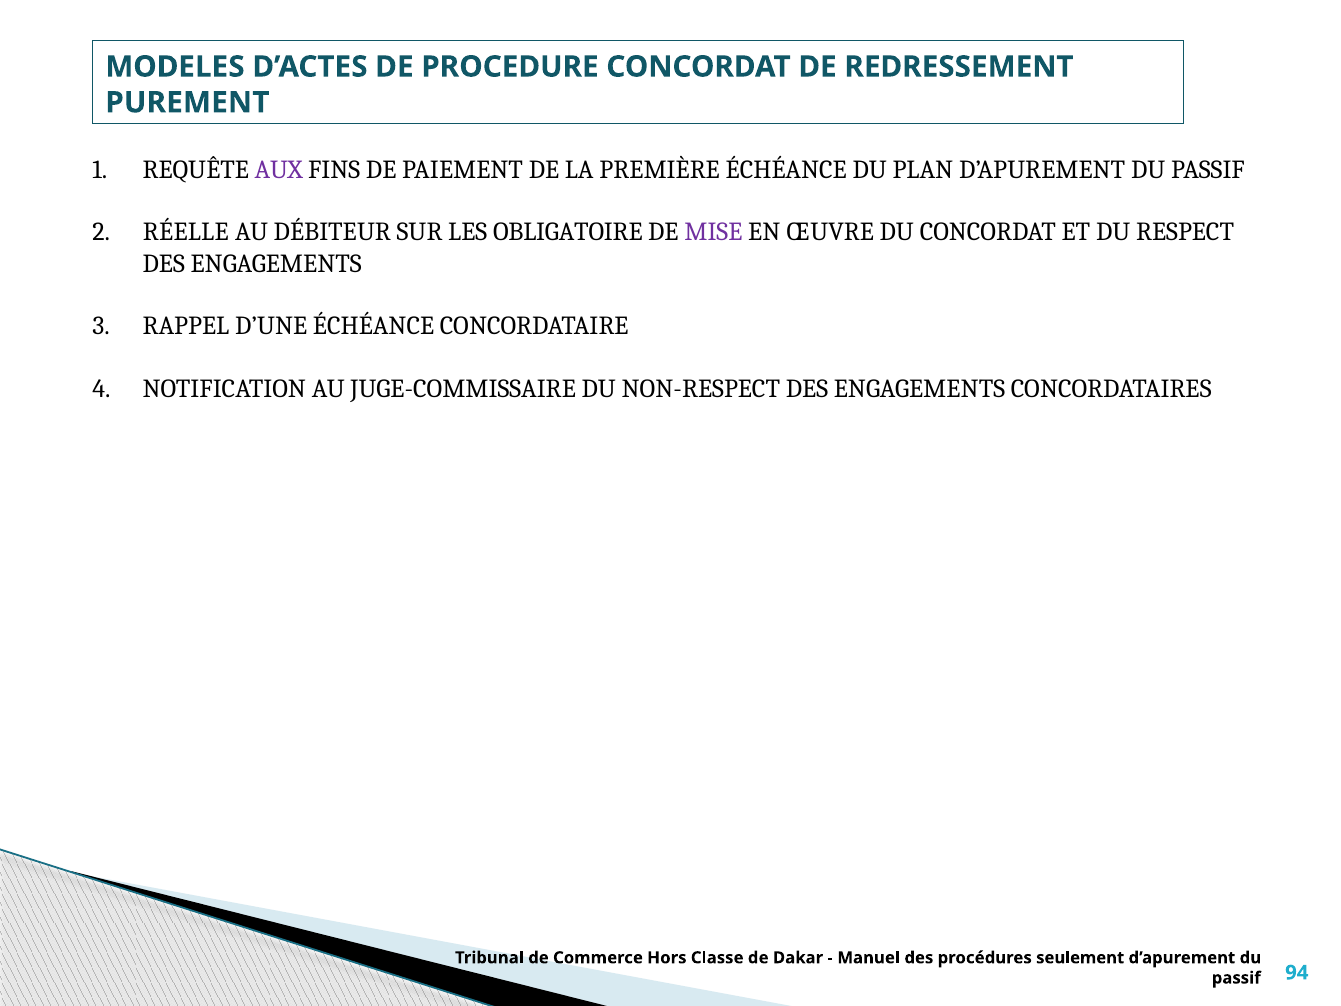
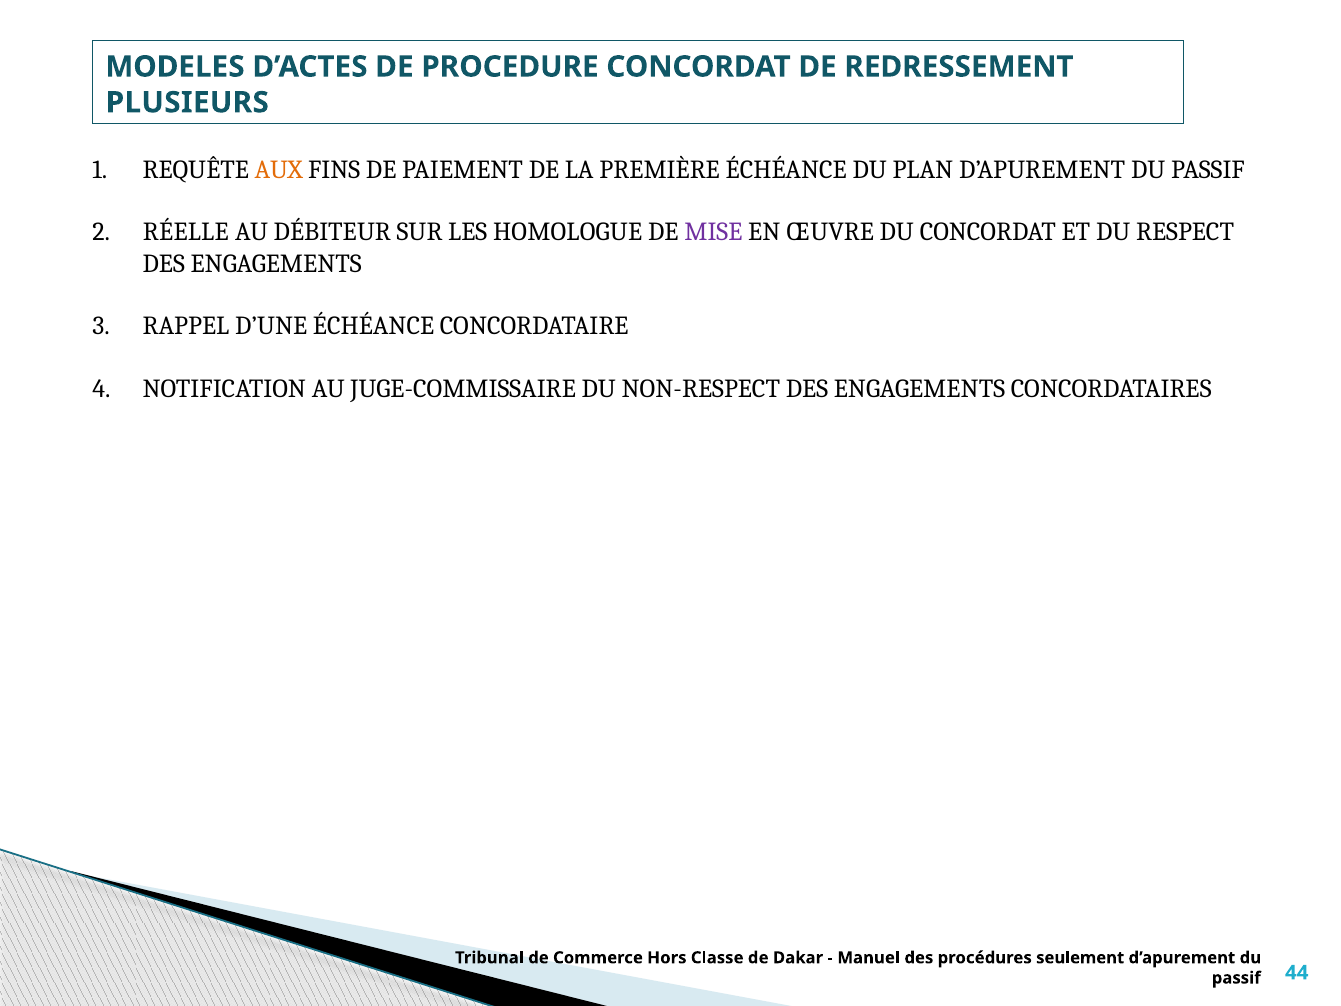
PUREMENT: PUREMENT -> PLUSIEURS
AUX colour: purple -> orange
OBLIGATOIRE: OBLIGATOIRE -> HOMOLOGUE
94: 94 -> 44
